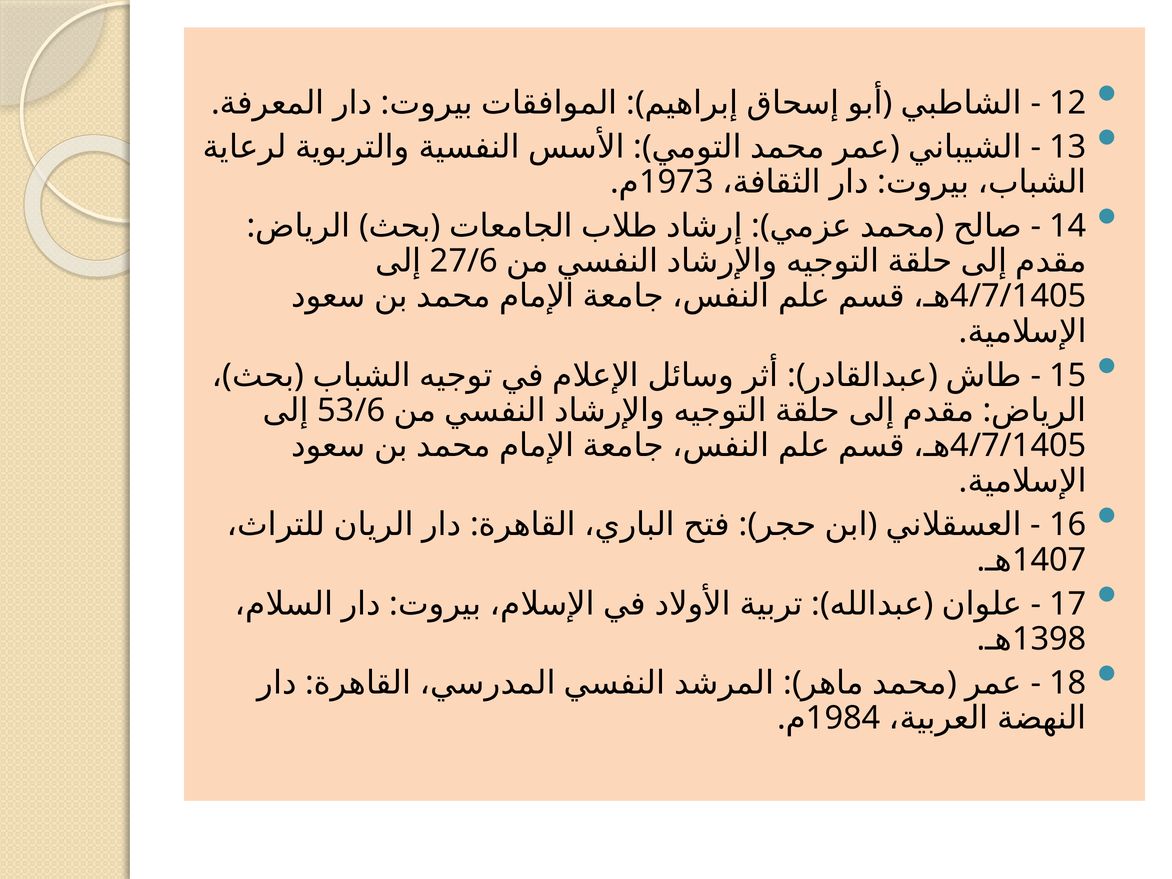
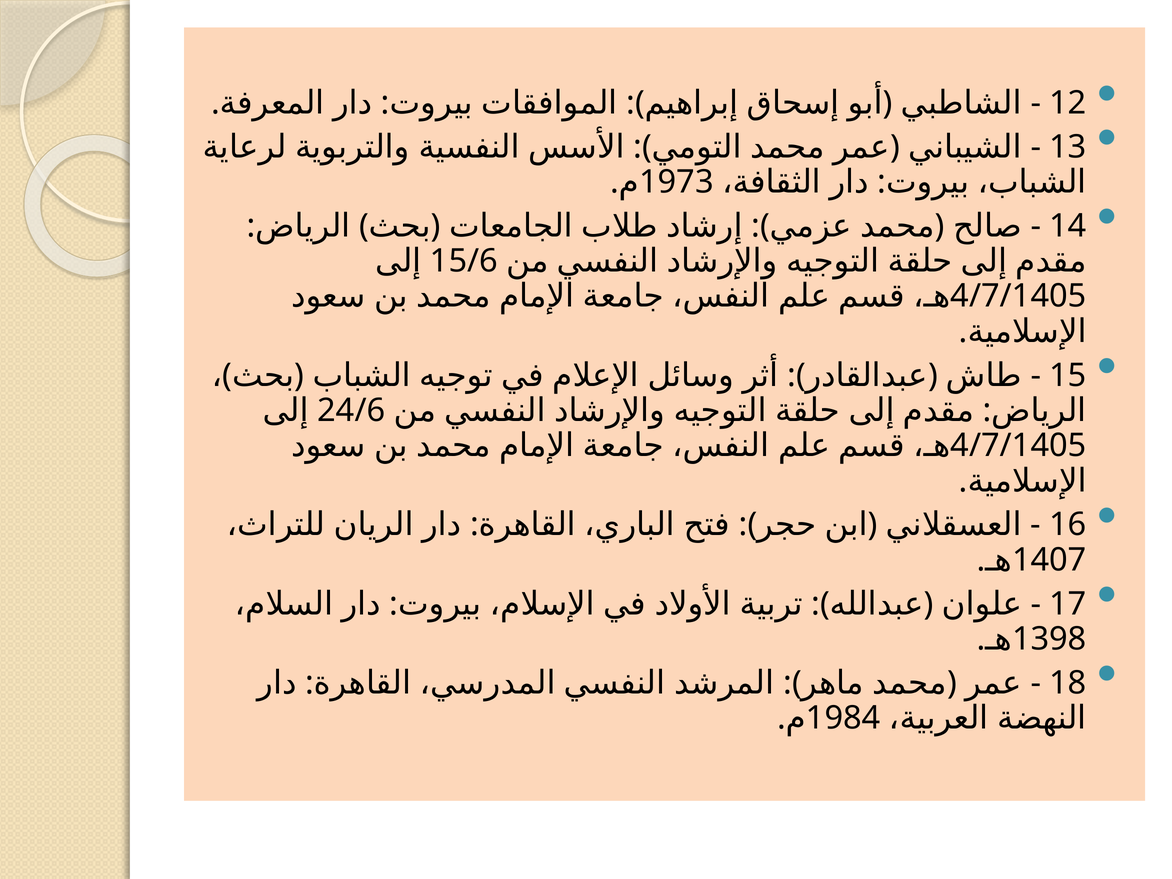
27/6: 27/6 -> 15/6
53/6: 53/6 -> 24/6
